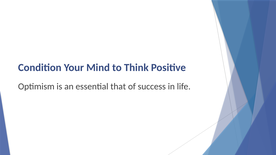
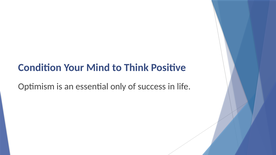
that: that -> only
